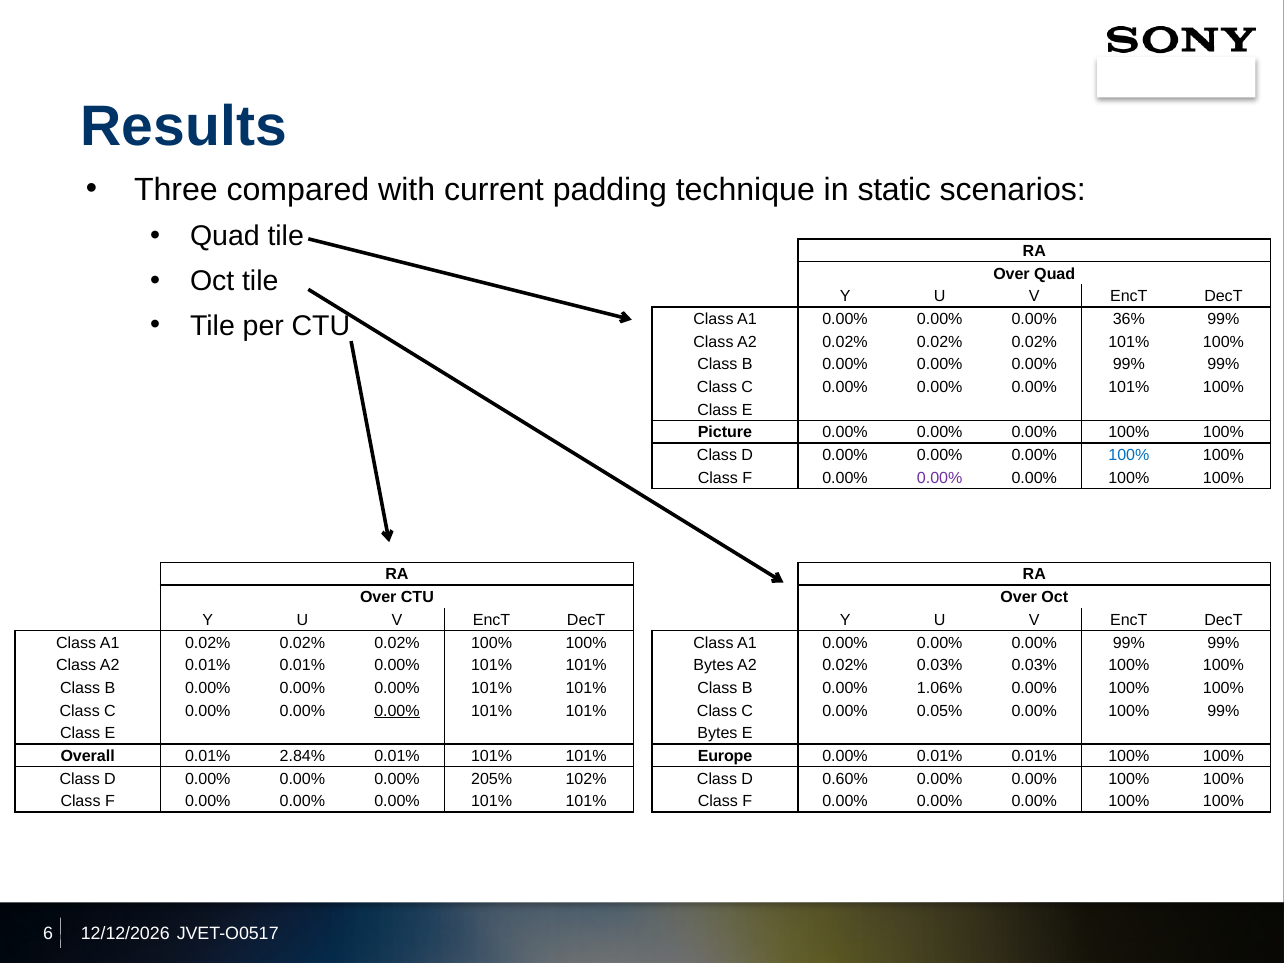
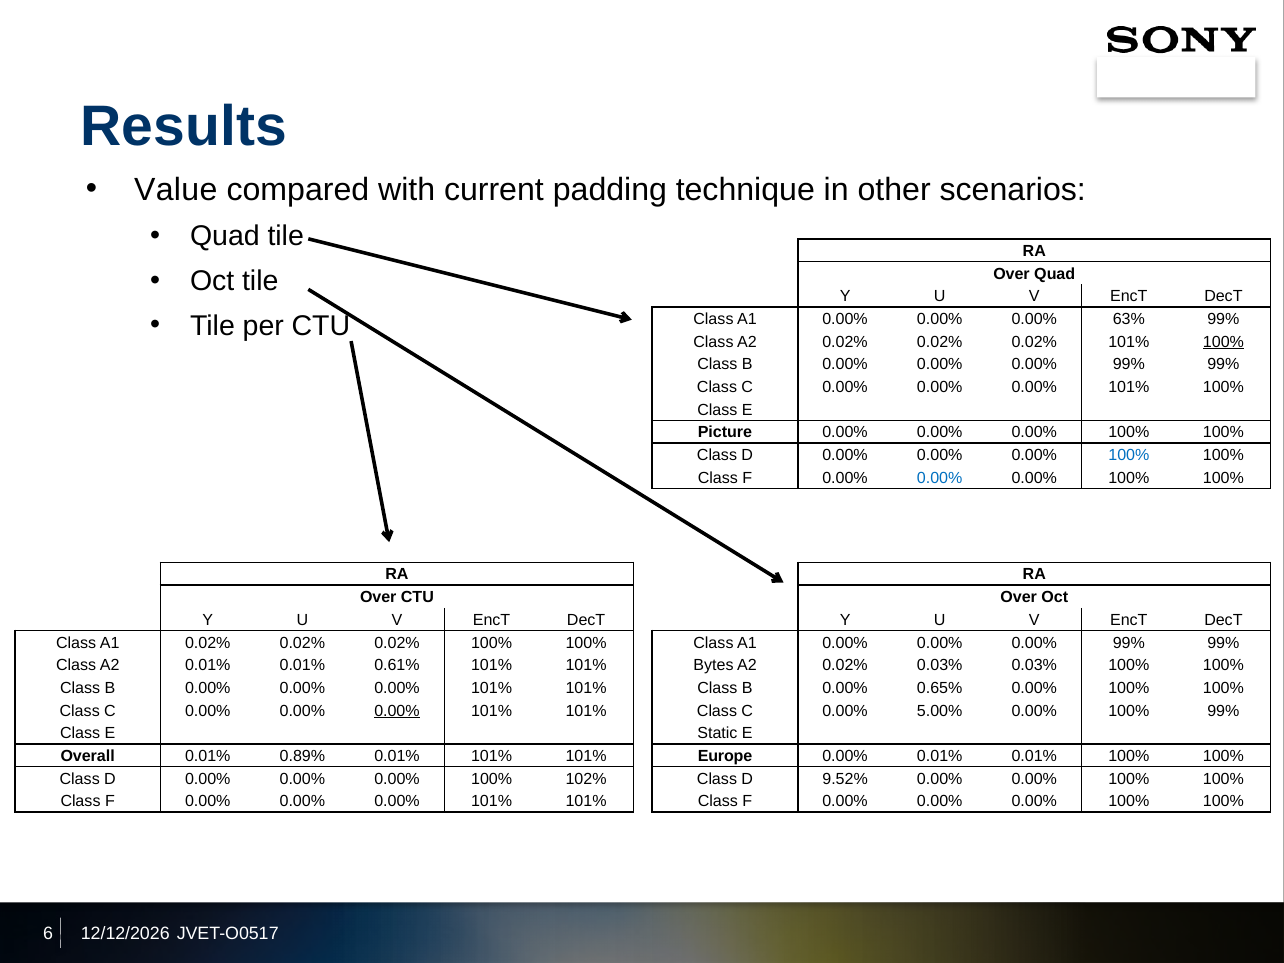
Three: Three -> Value
static: static -> other
36%: 36% -> 63%
100% at (1223, 342) underline: none -> present
0.00% at (940, 478) colour: purple -> blue
0.01% 0.00%: 0.00% -> 0.61%
1.06%: 1.06% -> 0.65%
0.05%: 0.05% -> 5.00%
Bytes at (717, 733): Bytes -> Static
2.84%: 2.84% -> 0.89%
205% at (492, 779): 205% -> 100%
0.60%: 0.60% -> 9.52%
